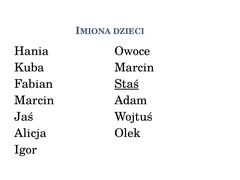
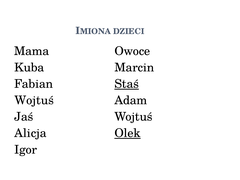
Hania: Hania -> Mama
Marcin at (34, 100): Marcin -> Wojtuś
Olek underline: none -> present
